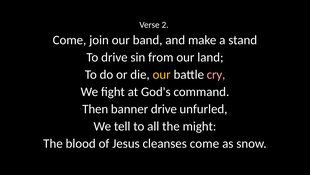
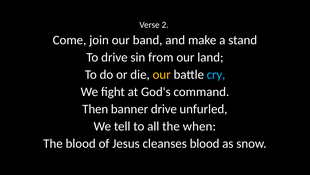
cry colour: pink -> light blue
might: might -> when
cleanses come: come -> blood
